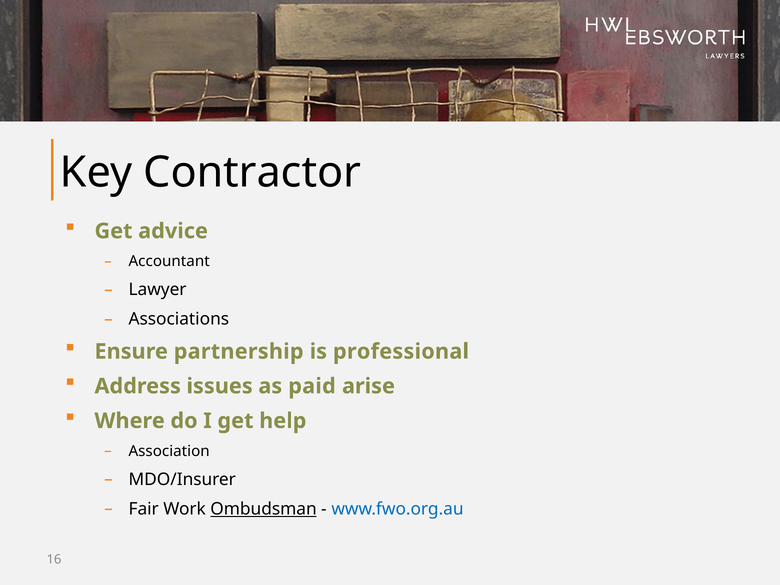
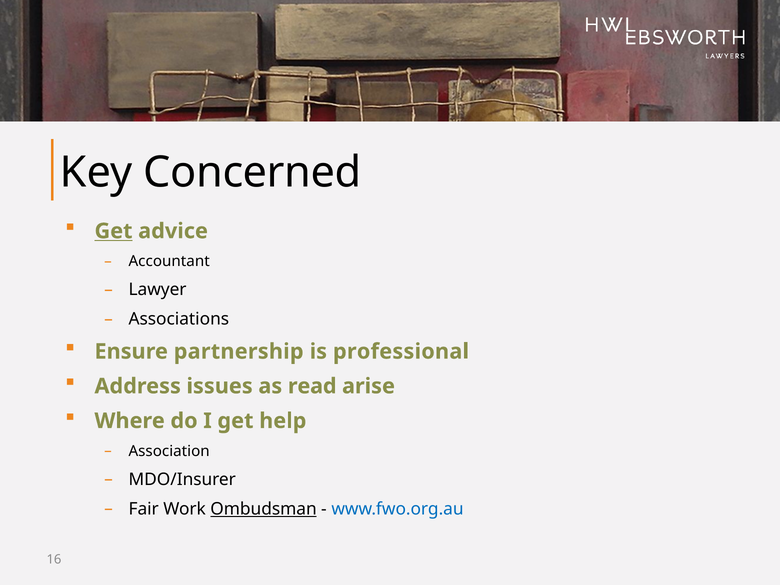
Contractor: Contractor -> Concerned
Get at (114, 231) underline: none -> present
paid: paid -> read
